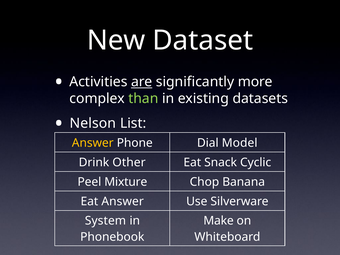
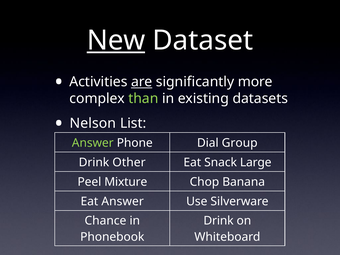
New underline: none -> present
Answer at (93, 143) colour: yellow -> light green
Model: Model -> Group
Cyclic: Cyclic -> Large
System: System -> Chance
Make at (219, 221): Make -> Drink
